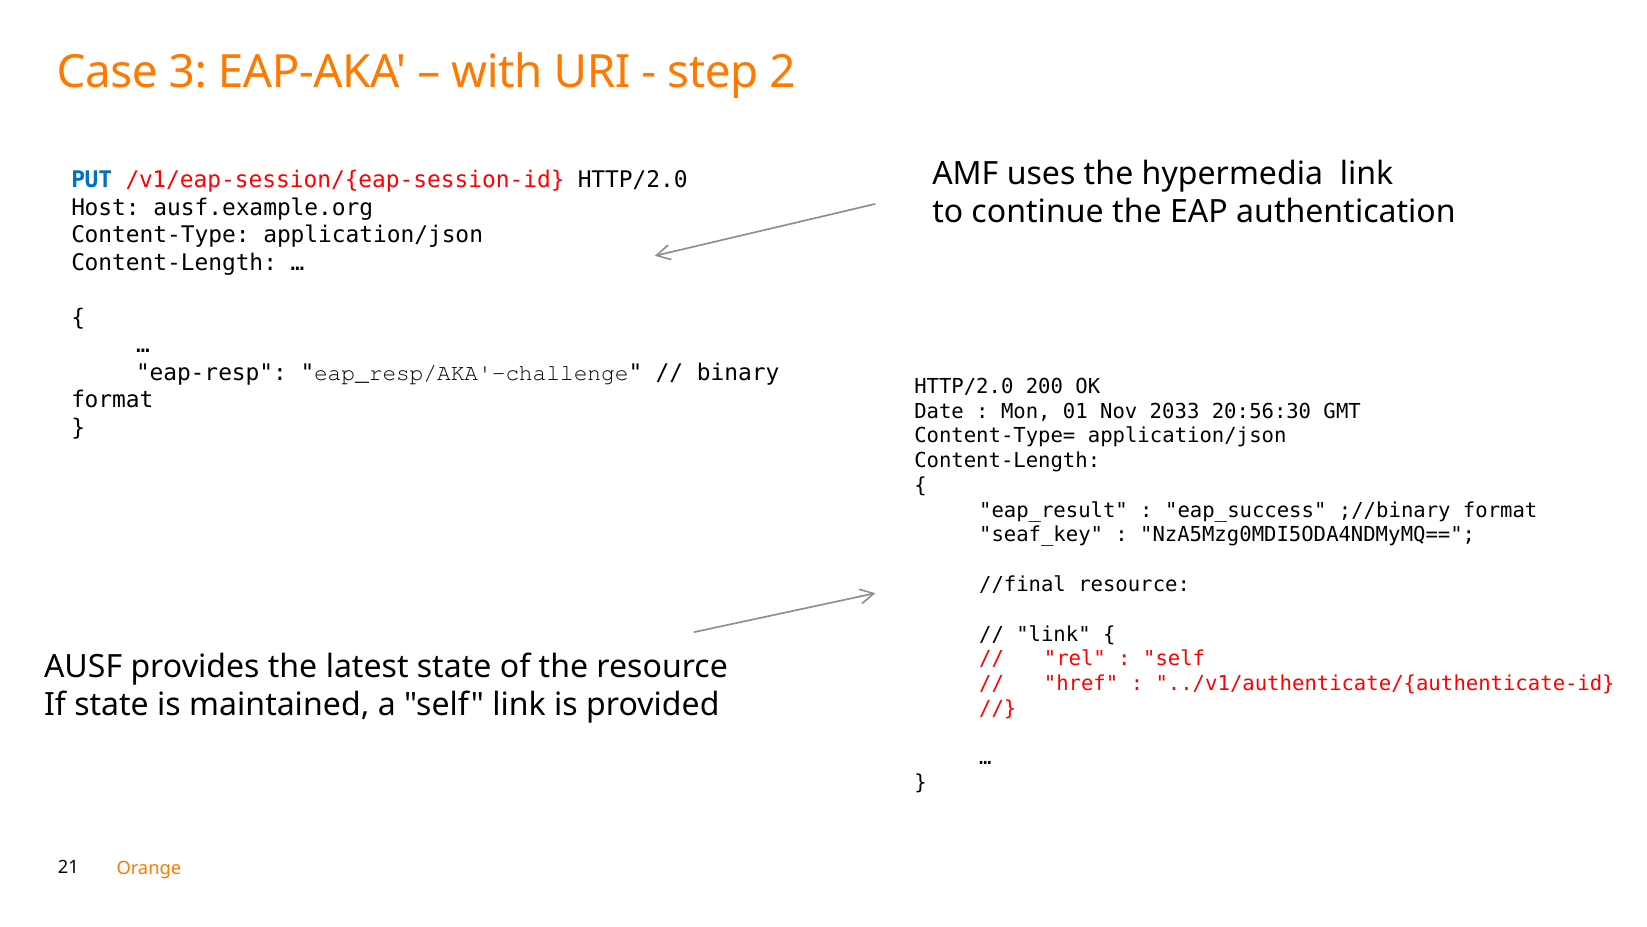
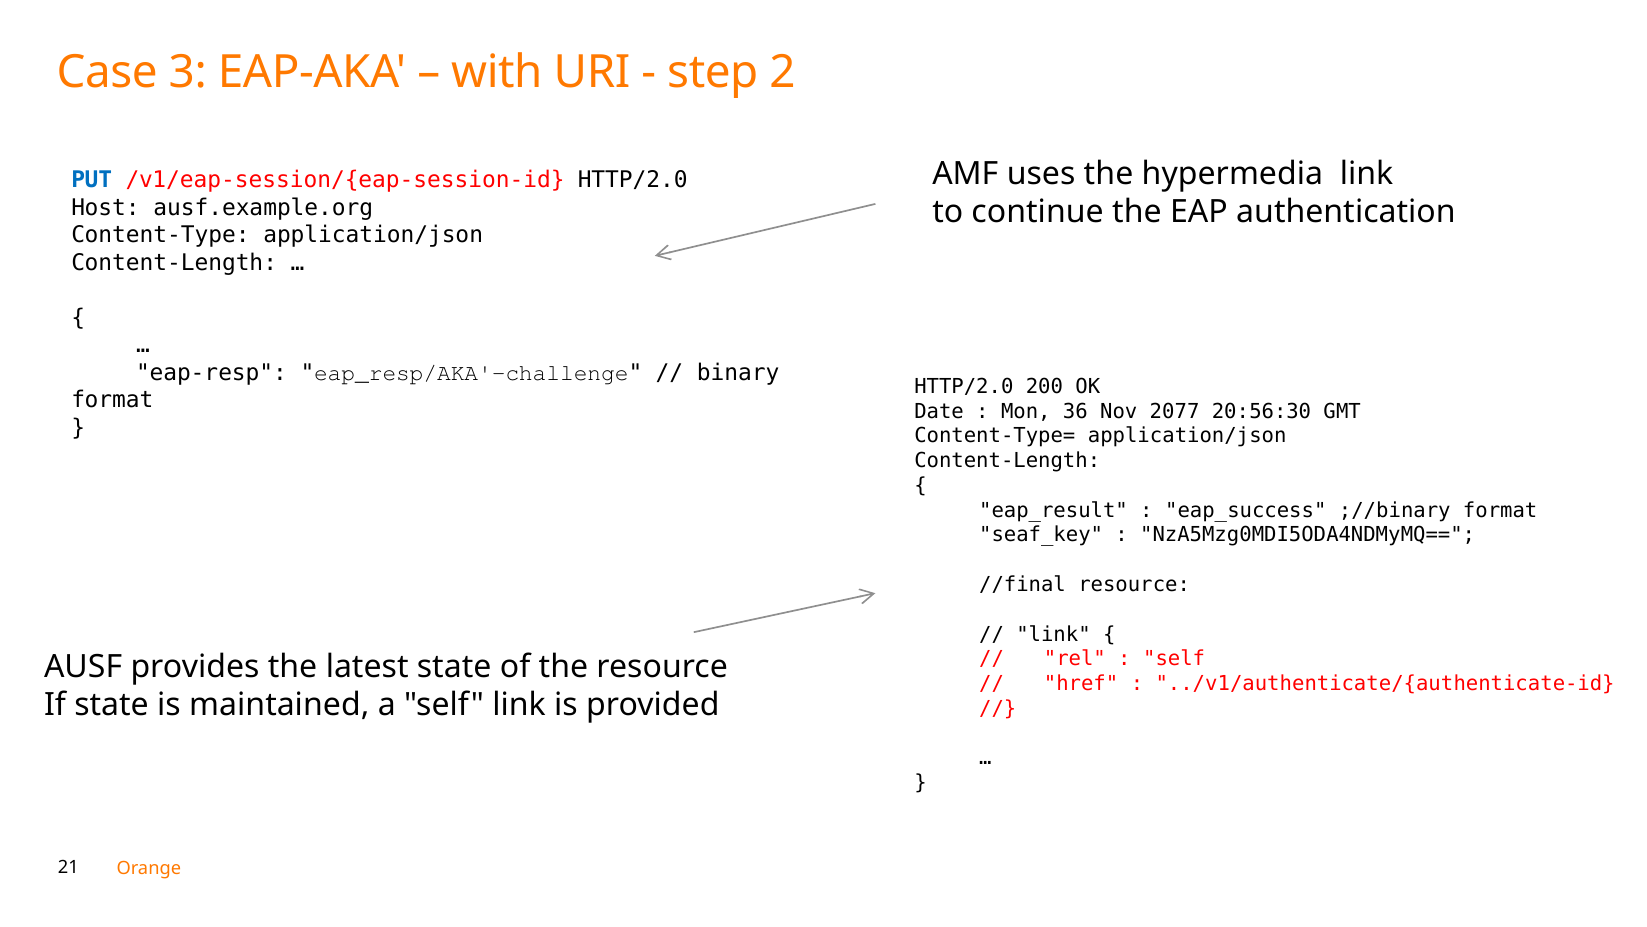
01: 01 -> 36
2033: 2033 -> 2077
